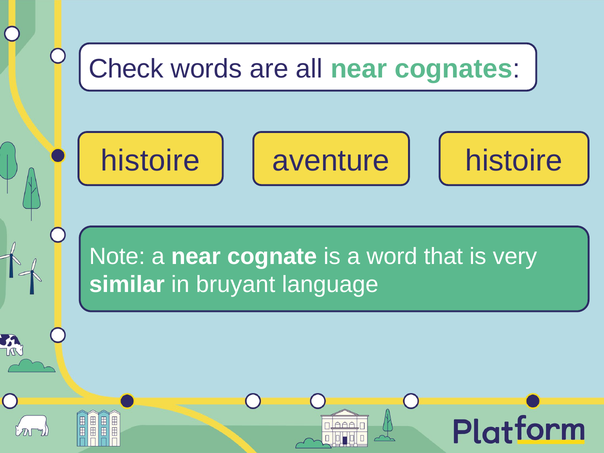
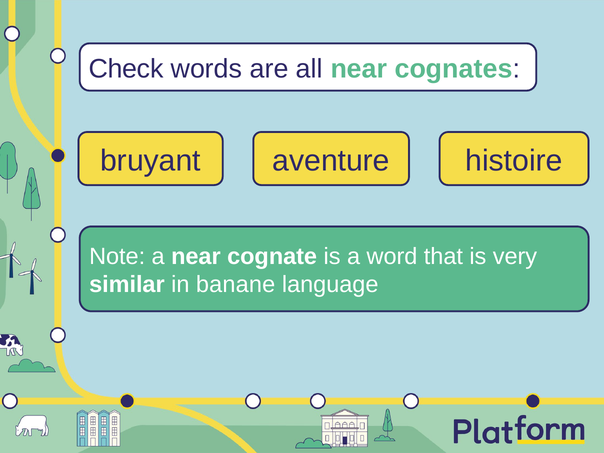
histoire at (150, 161): histoire -> bruyant
bruyant: bruyant -> banane
